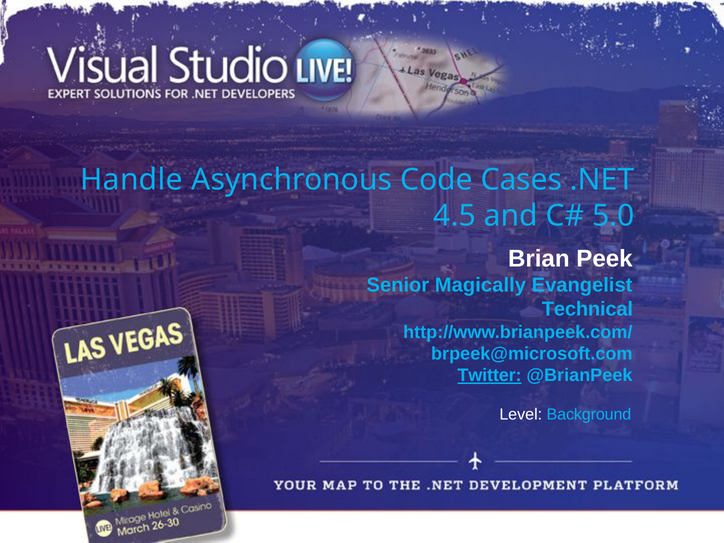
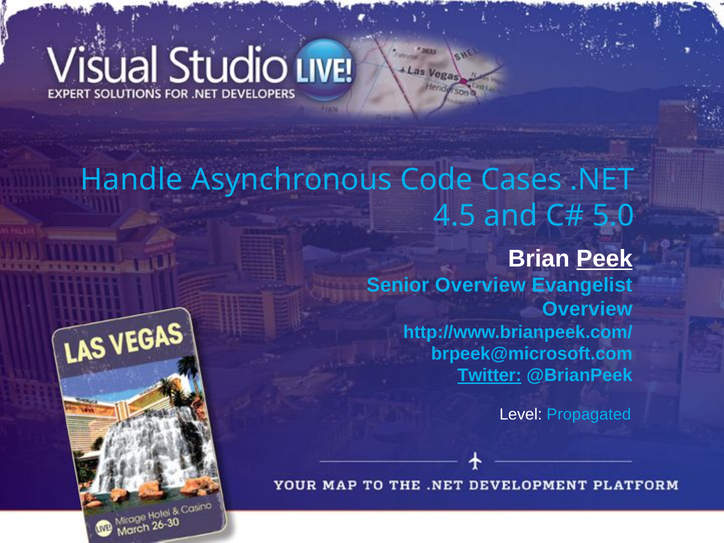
Peek underline: none -> present
Senior Magically: Magically -> Overview
Technical at (587, 309): Technical -> Overview
Background: Background -> Propagated
